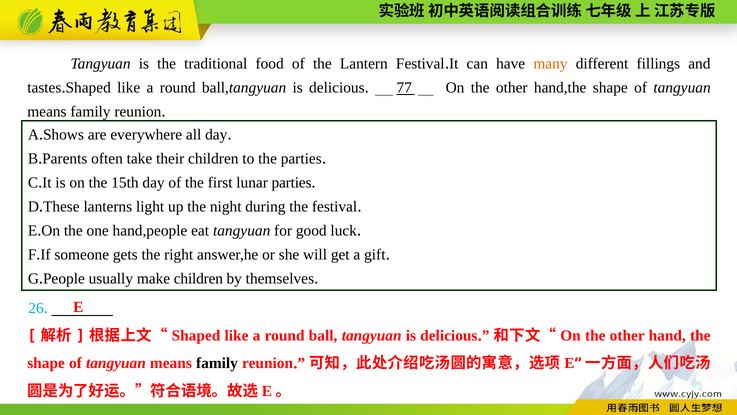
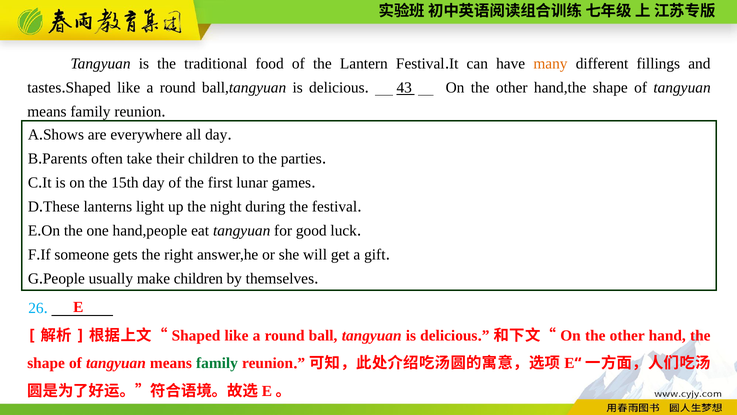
77: 77 -> 43
lunar parties: parties -> games
family at (217, 363) colour: black -> green
